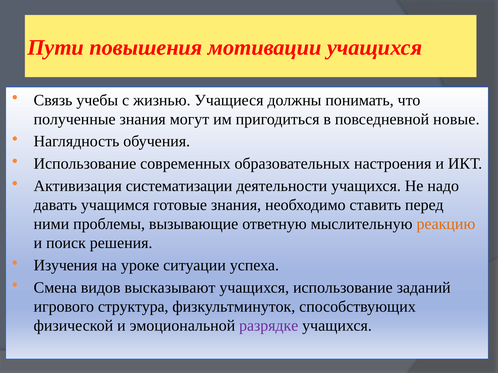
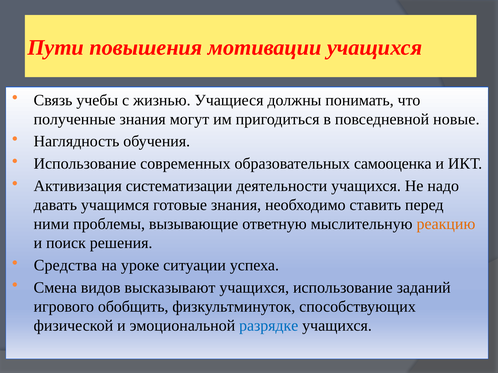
настроения: настроения -> самооценка
Изучения: Изучения -> Средства
структура: структура -> обобщить
разрядке colour: purple -> blue
